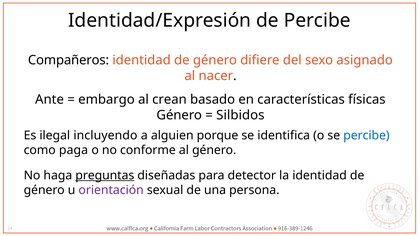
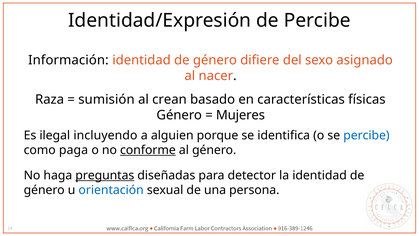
Compañeros: Compañeros -> Información
Ante: Ante -> Raza
embargo: embargo -> sumisión
Silbidos: Silbidos -> Mujeres
conforme underline: none -> present
orientación colour: purple -> blue
